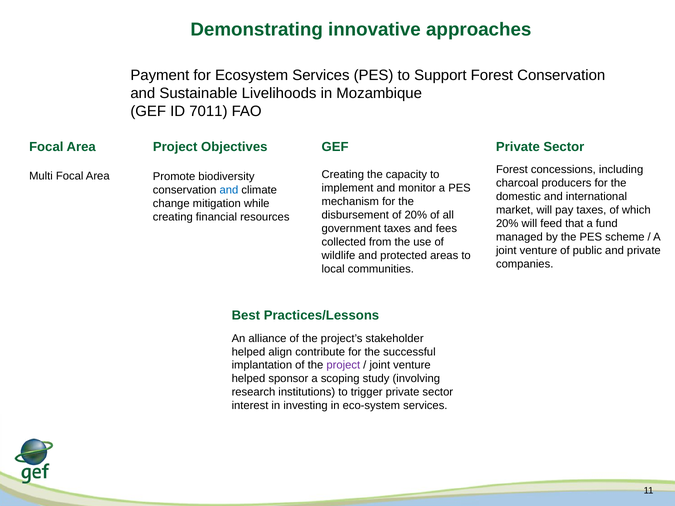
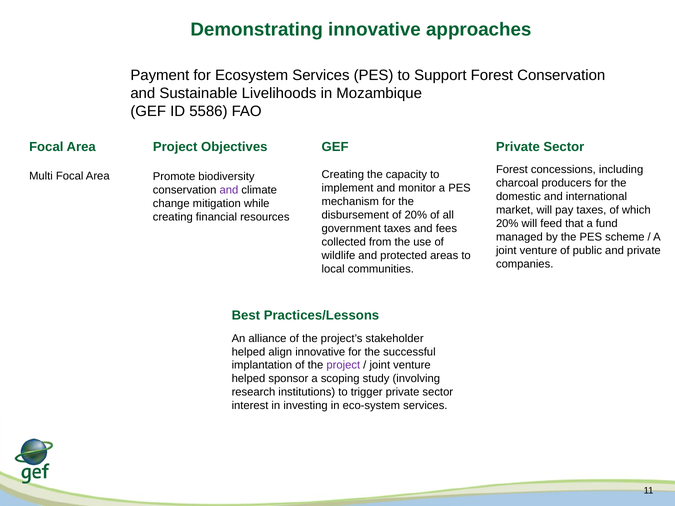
7011: 7011 -> 5586
and at (229, 190) colour: blue -> purple
align contribute: contribute -> innovative
